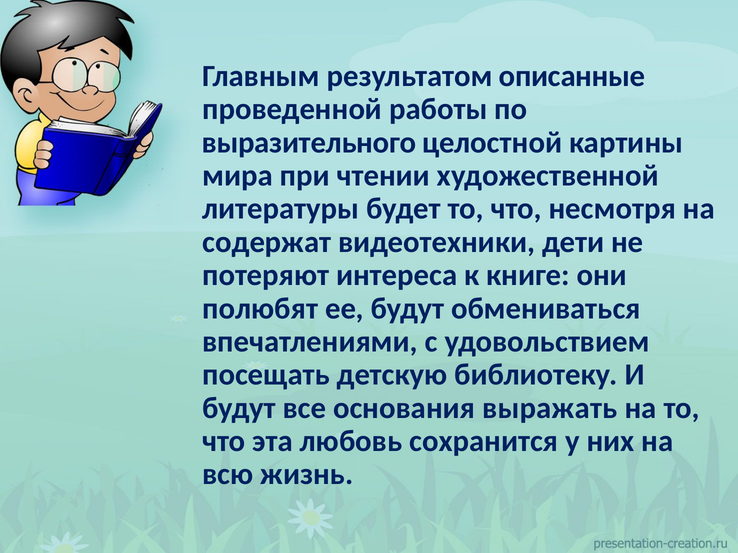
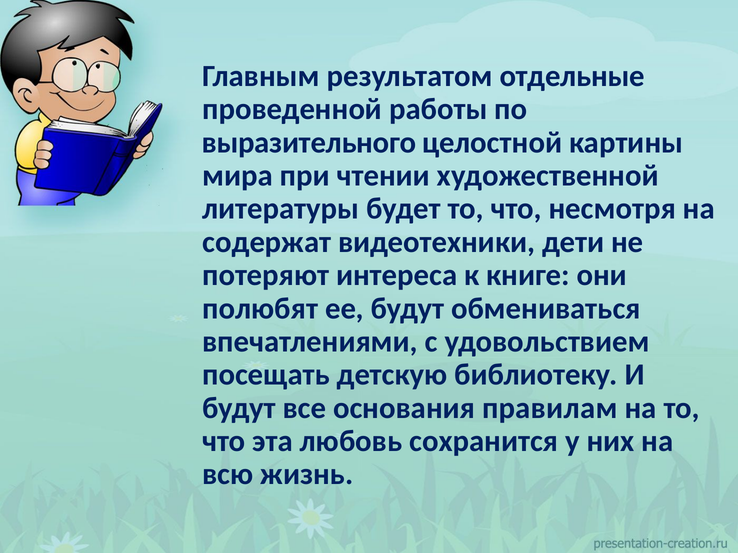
описанные: описанные -> отдельные
выражать: выражать -> правилам
